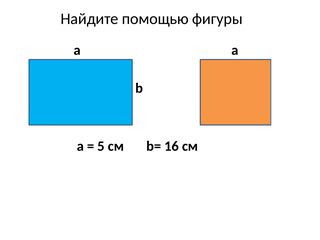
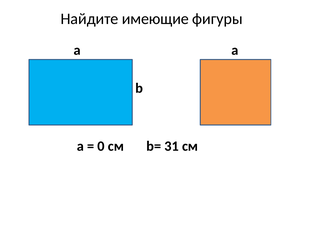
помощью: помощью -> имеющие
5: 5 -> 0
16: 16 -> 31
